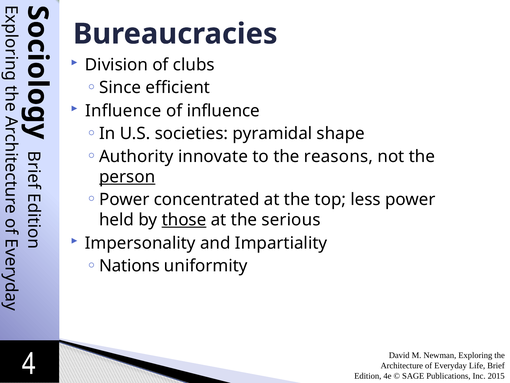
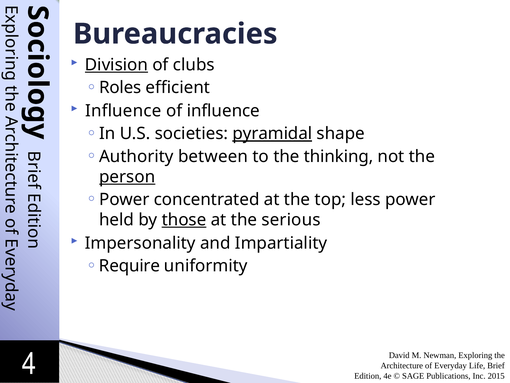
Division underline: none -> present
Since: Since -> Roles
pyramidal underline: none -> present
innovate: innovate -> between
reasons: reasons -> thinking
Nations: Nations -> Require
